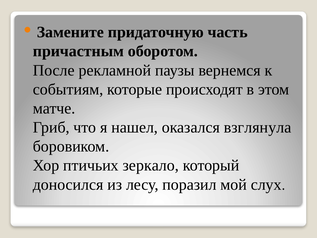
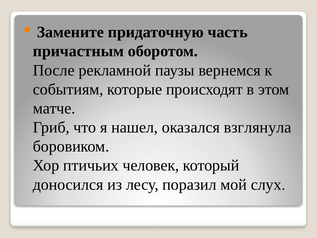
зеркало: зеркало -> человек
